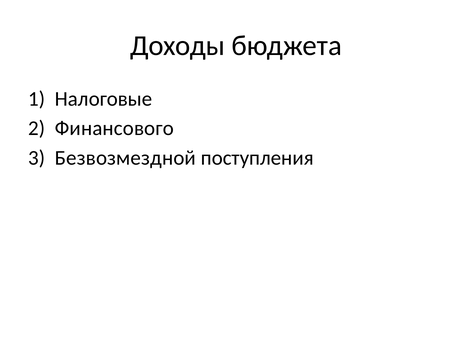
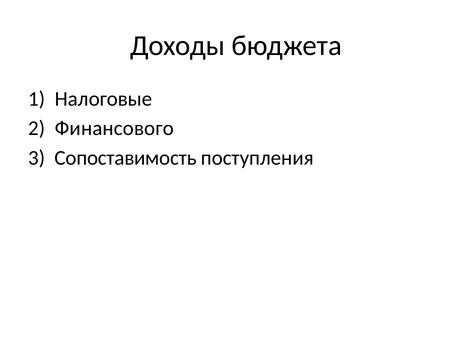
Безвозмездной: Безвозмездной -> Сопоставимость
